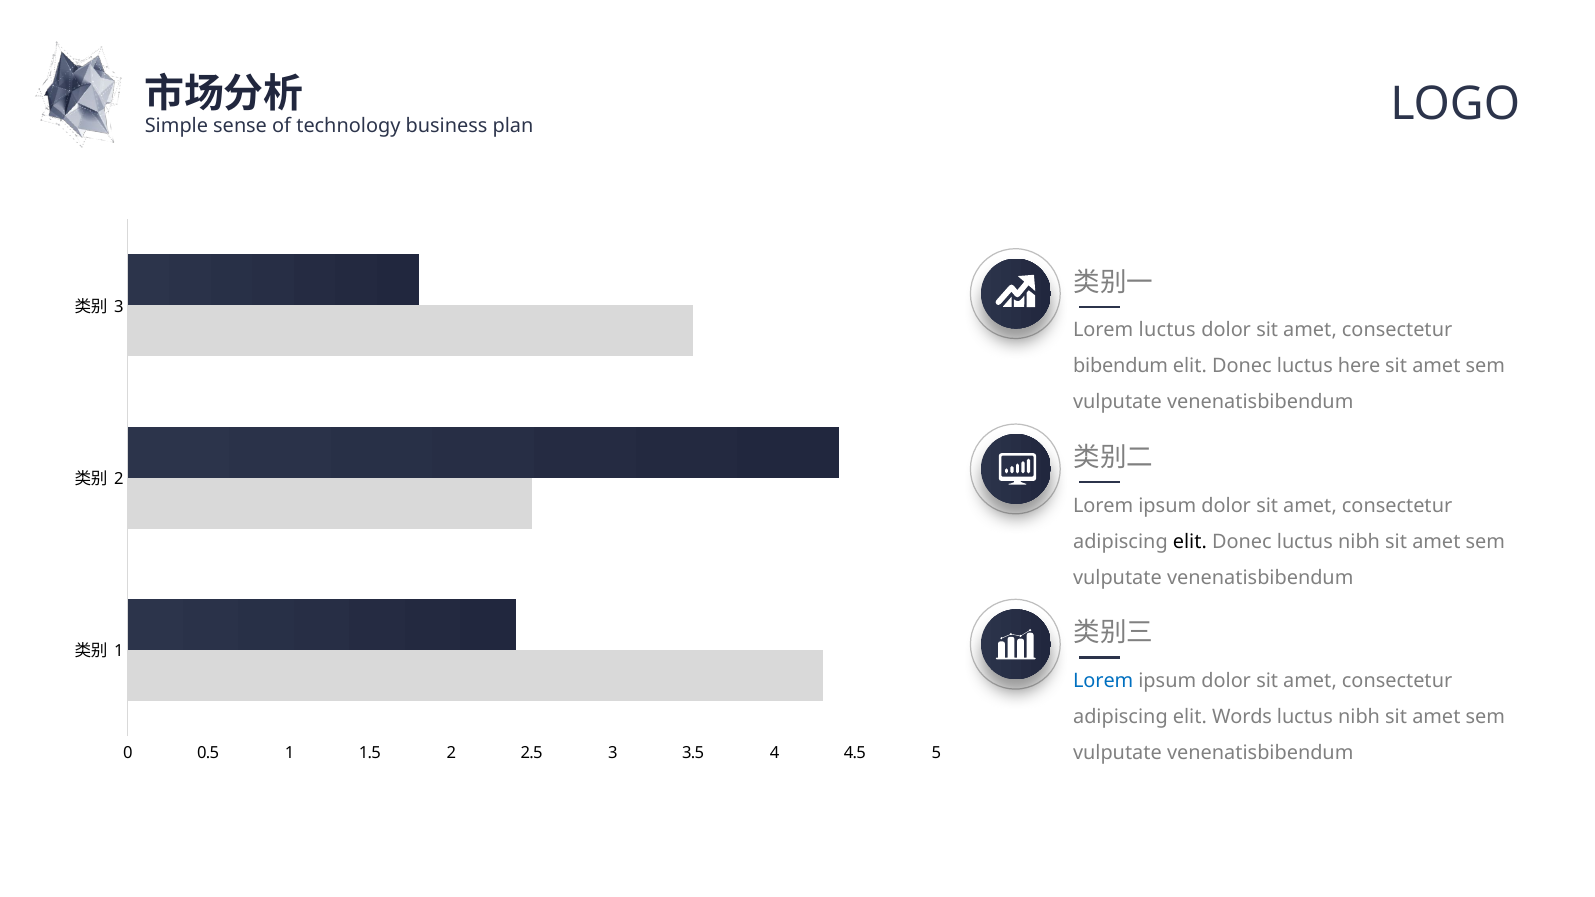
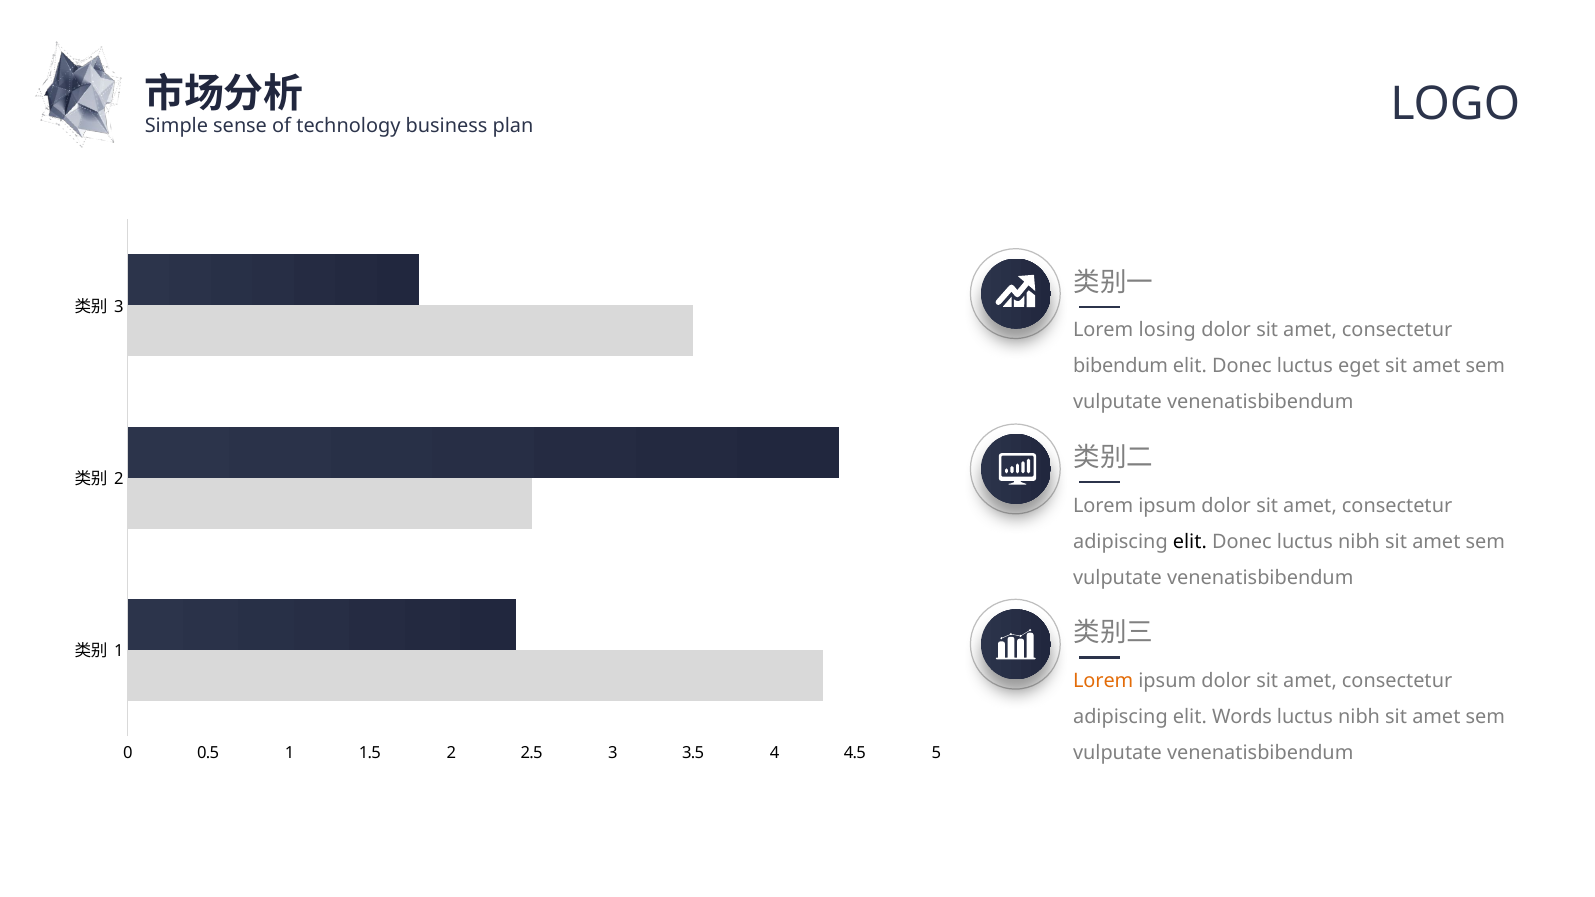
Lorem luctus: luctus -> losing
here: here -> eget
Lorem at (1103, 681) colour: blue -> orange
